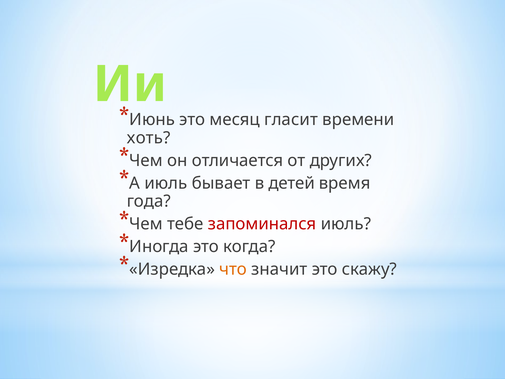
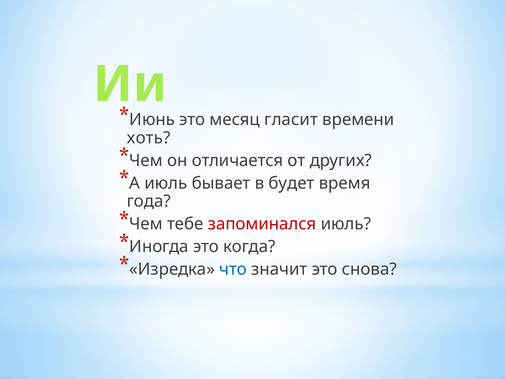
детей: детей -> будет
что colour: orange -> blue
скажу: скажу -> снова
